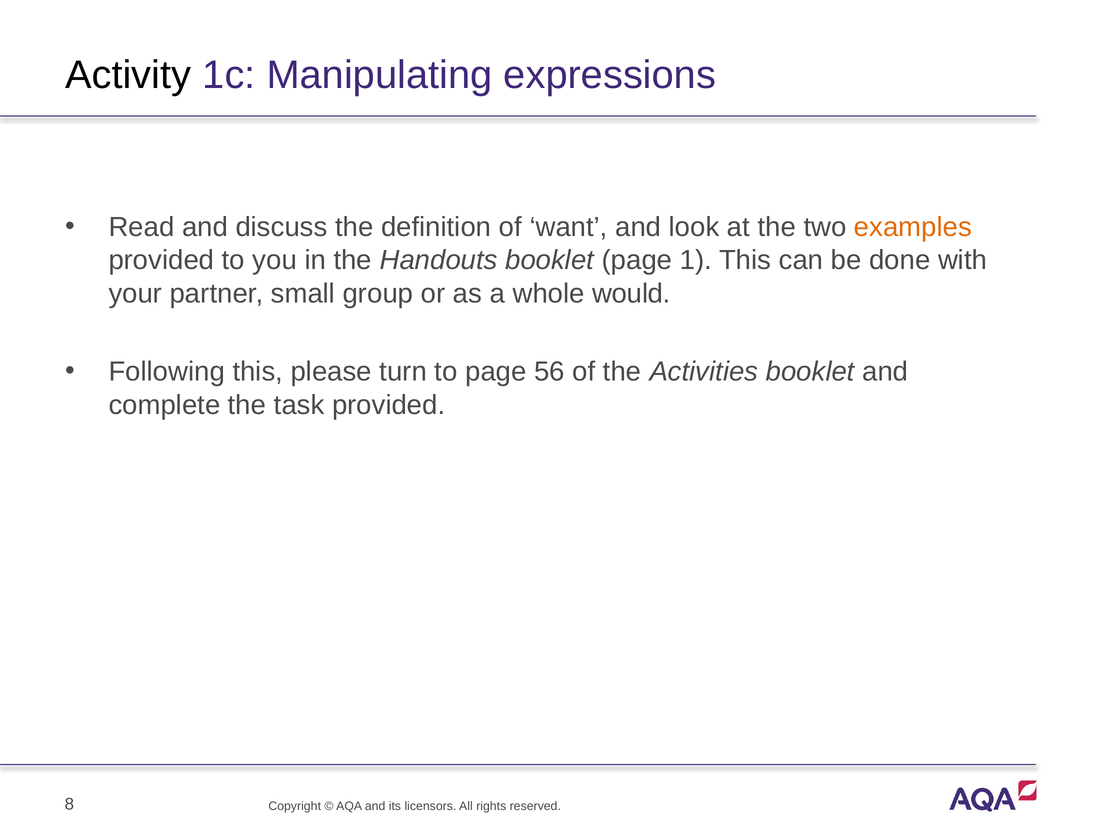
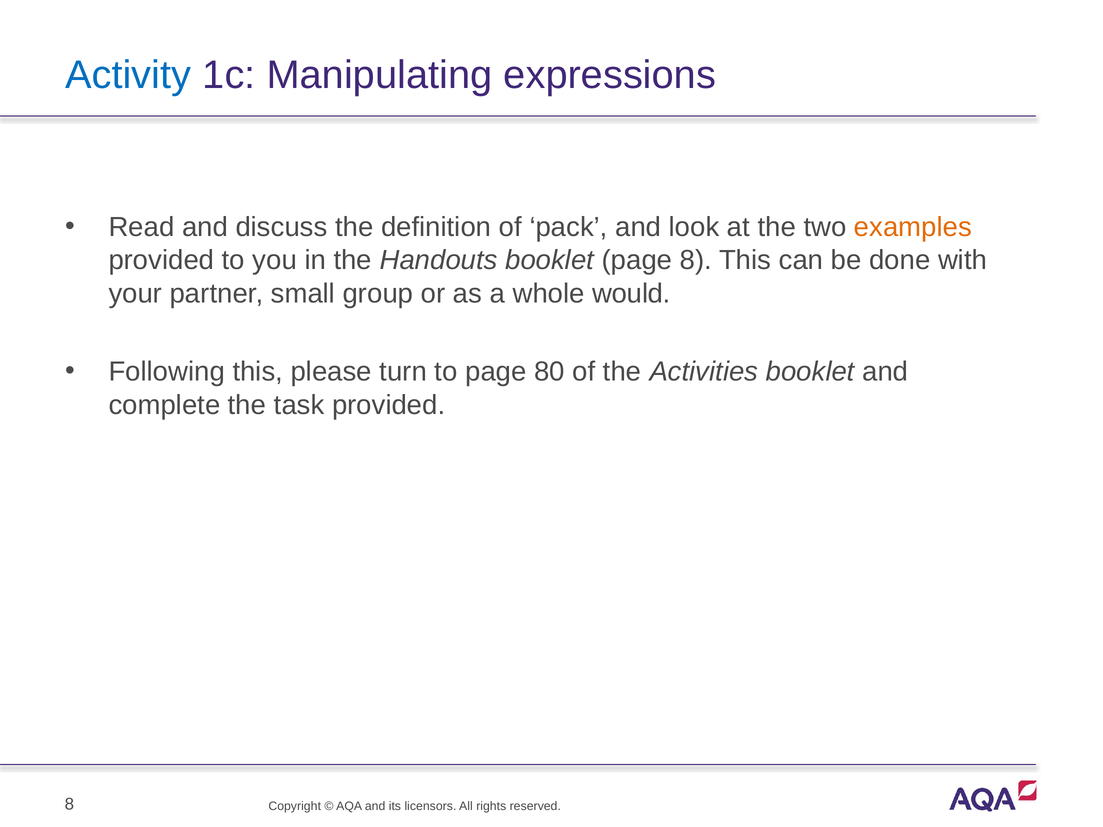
Activity colour: black -> blue
want: want -> pack
page 1: 1 -> 8
56: 56 -> 80
